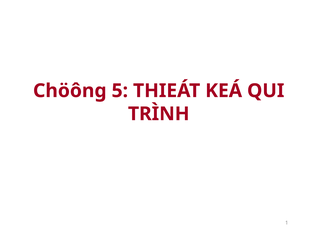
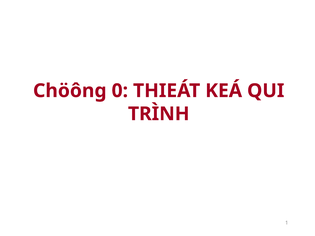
5: 5 -> 0
